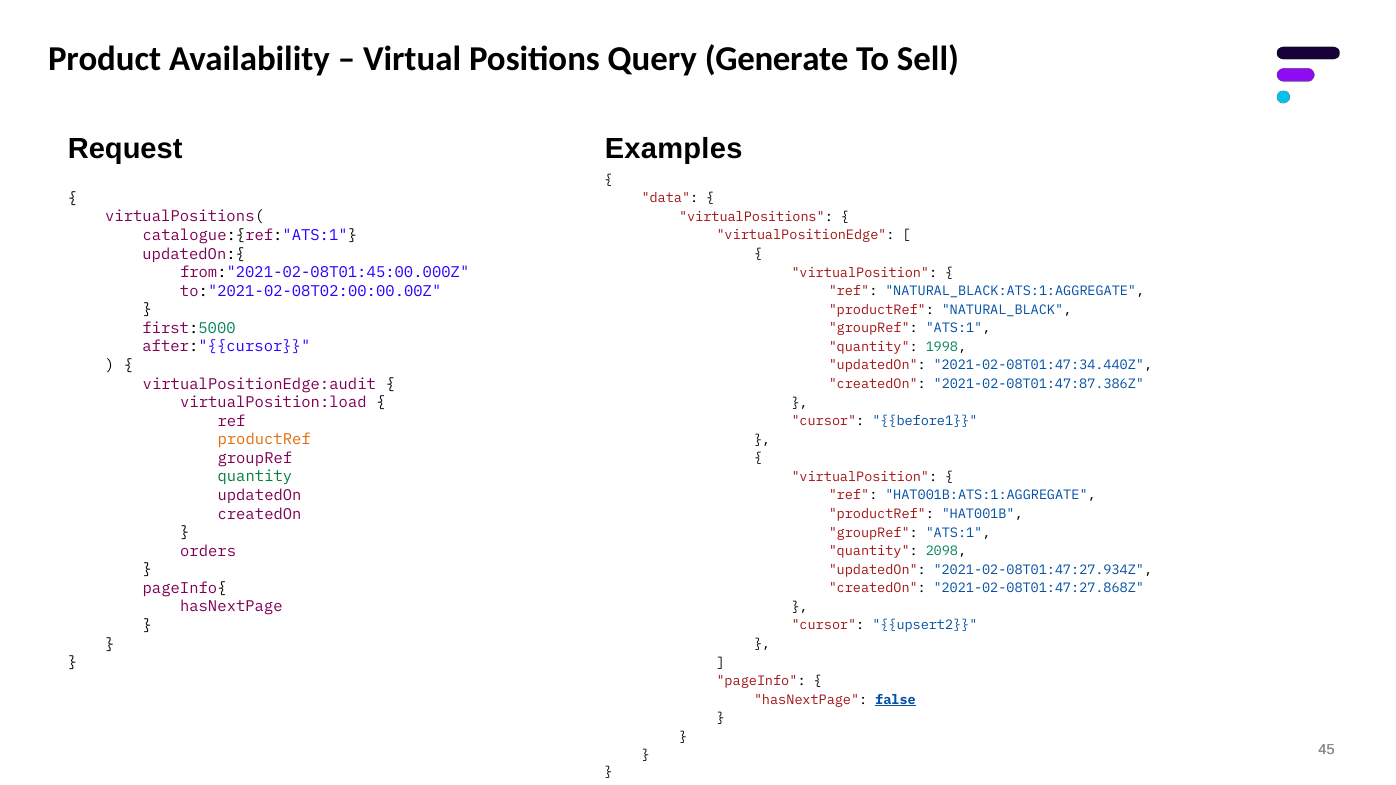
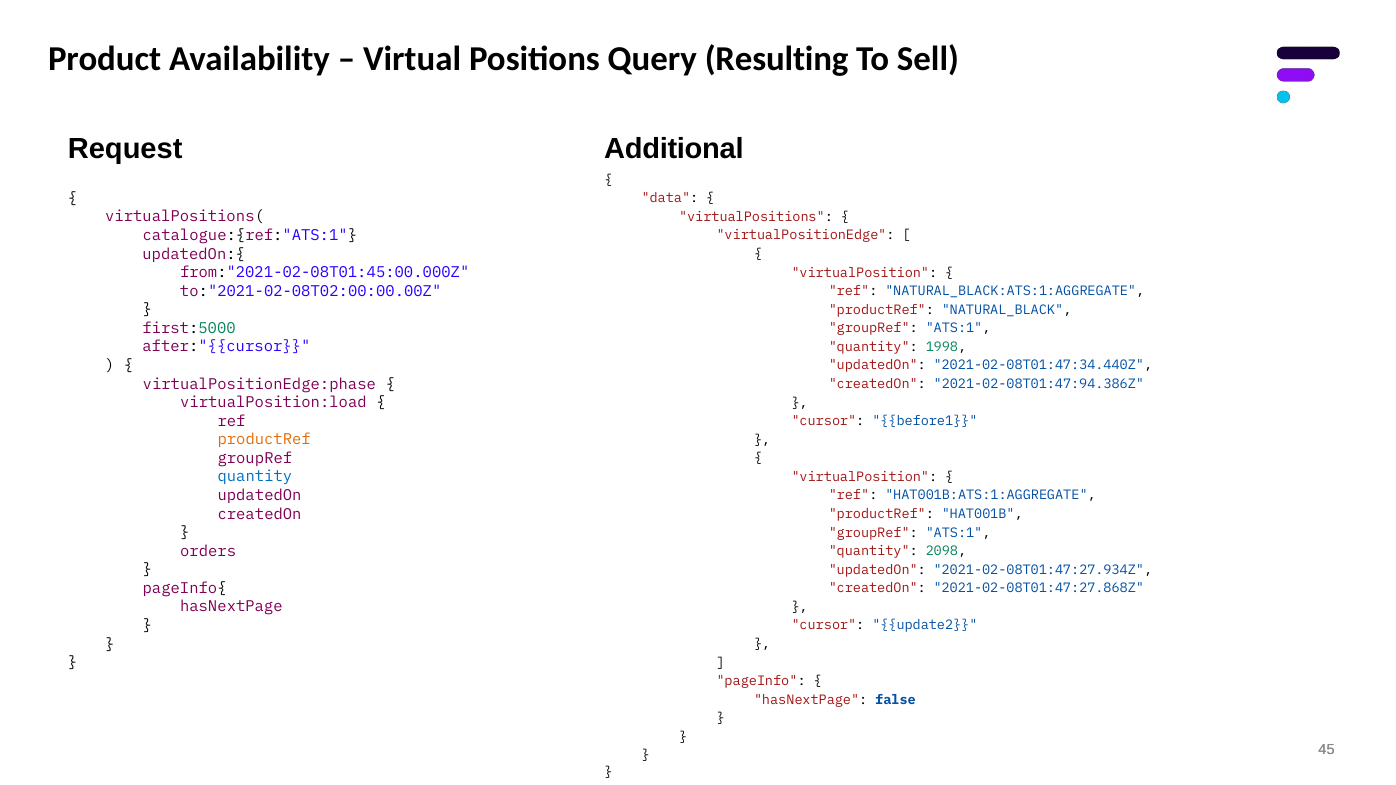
Generate: Generate -> Resulting
Examples: Examples -> Additional
virtualPositionEdge:audit: virtualPositionEdge:audit -> virtualPositionEdge:phase
2021-02-08T01:47:87.386Z: 2021-02-08T01:47:87.386Z -> 2021-02-08T01:47:94.386Z
quantity at (255, 477) colour: green -> blue
upsert2: upsert2 -> update2
false underline: present -> none
